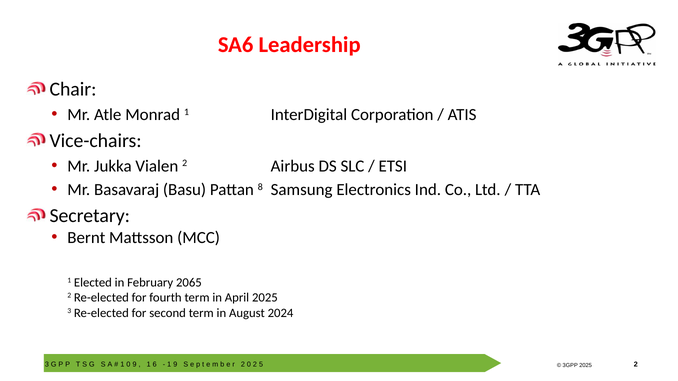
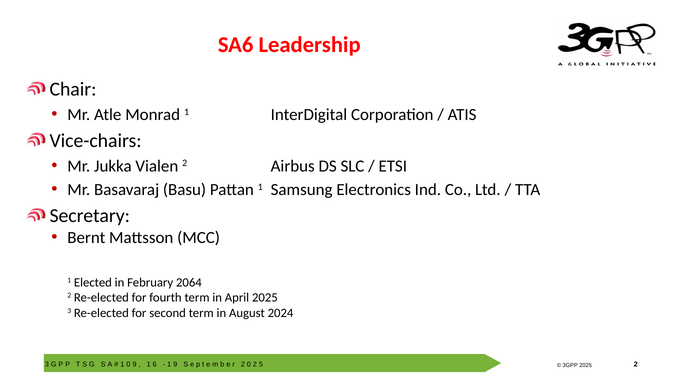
Pattan 8: 8 -> 1
2065: 2065 -> 2064
